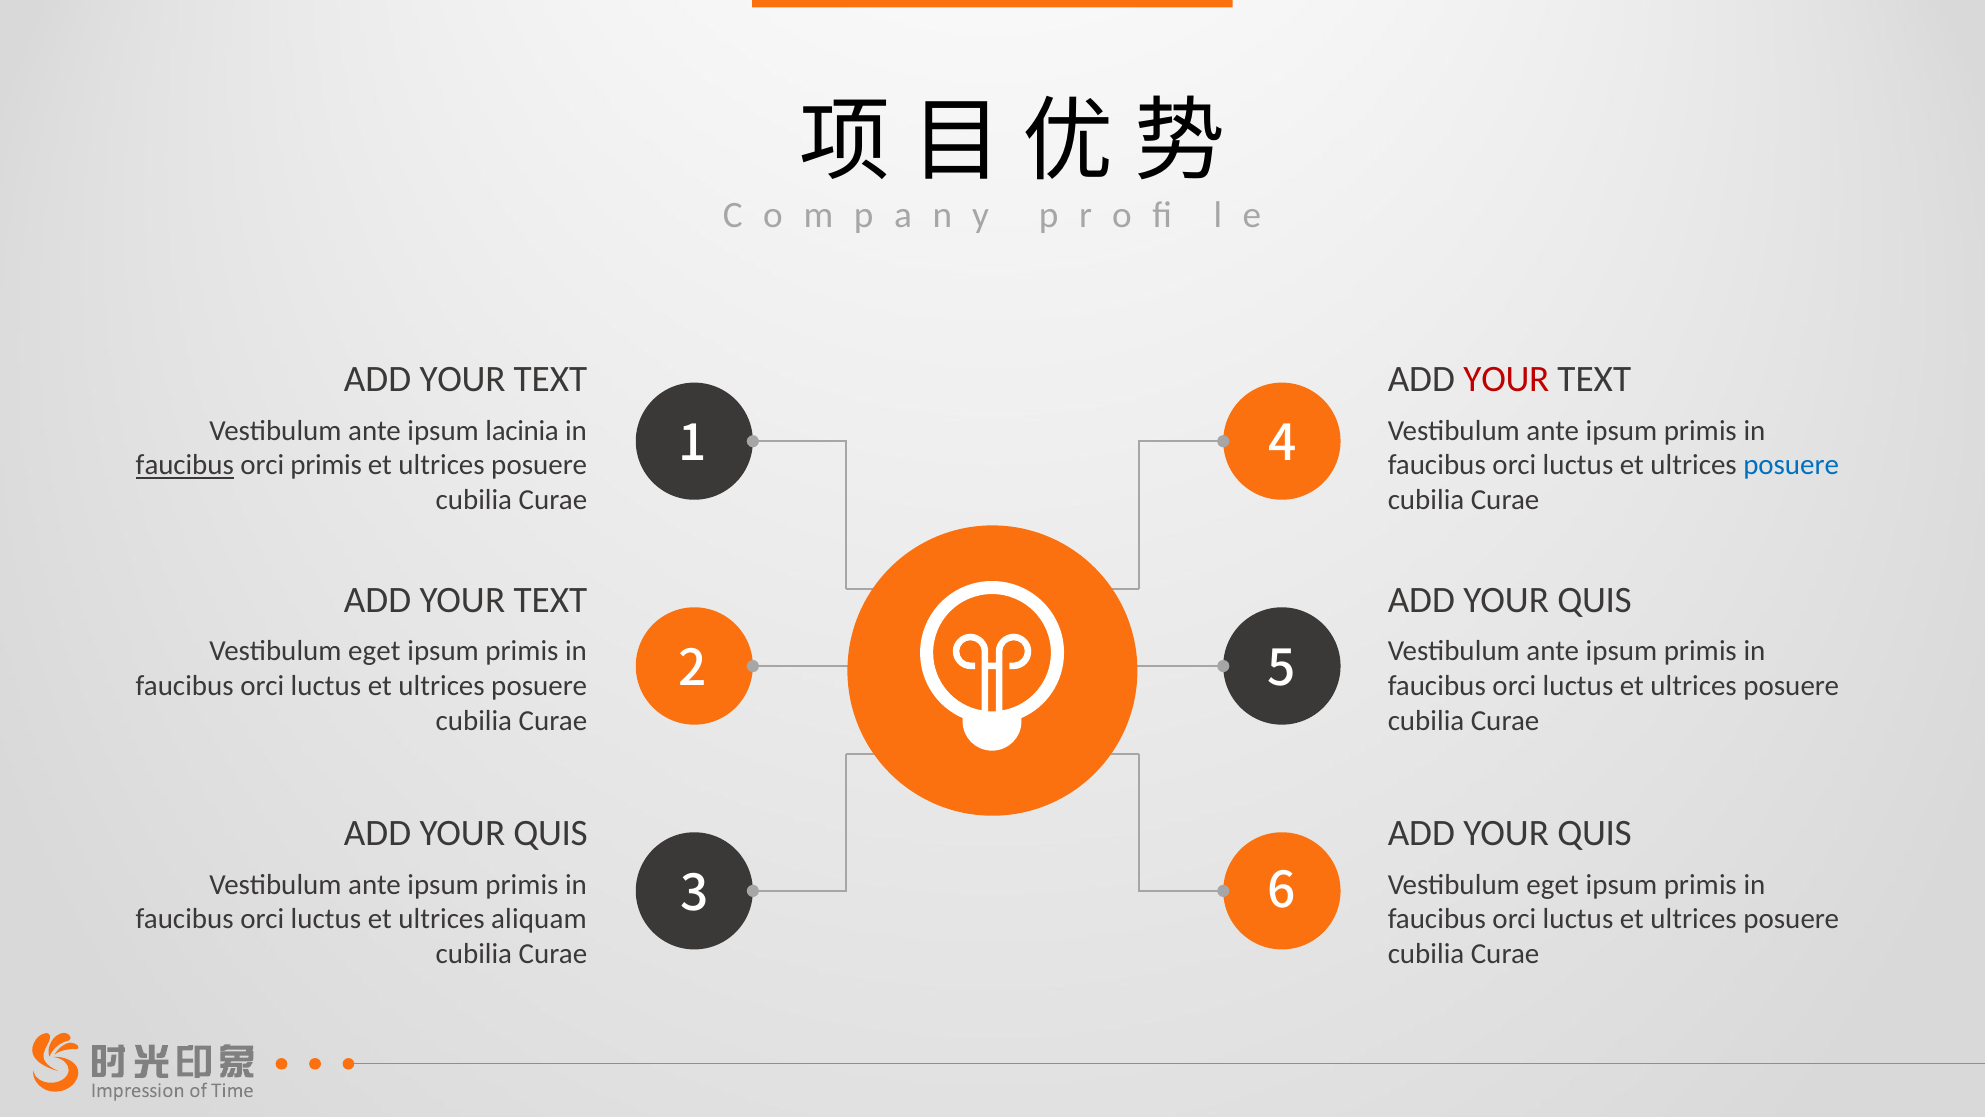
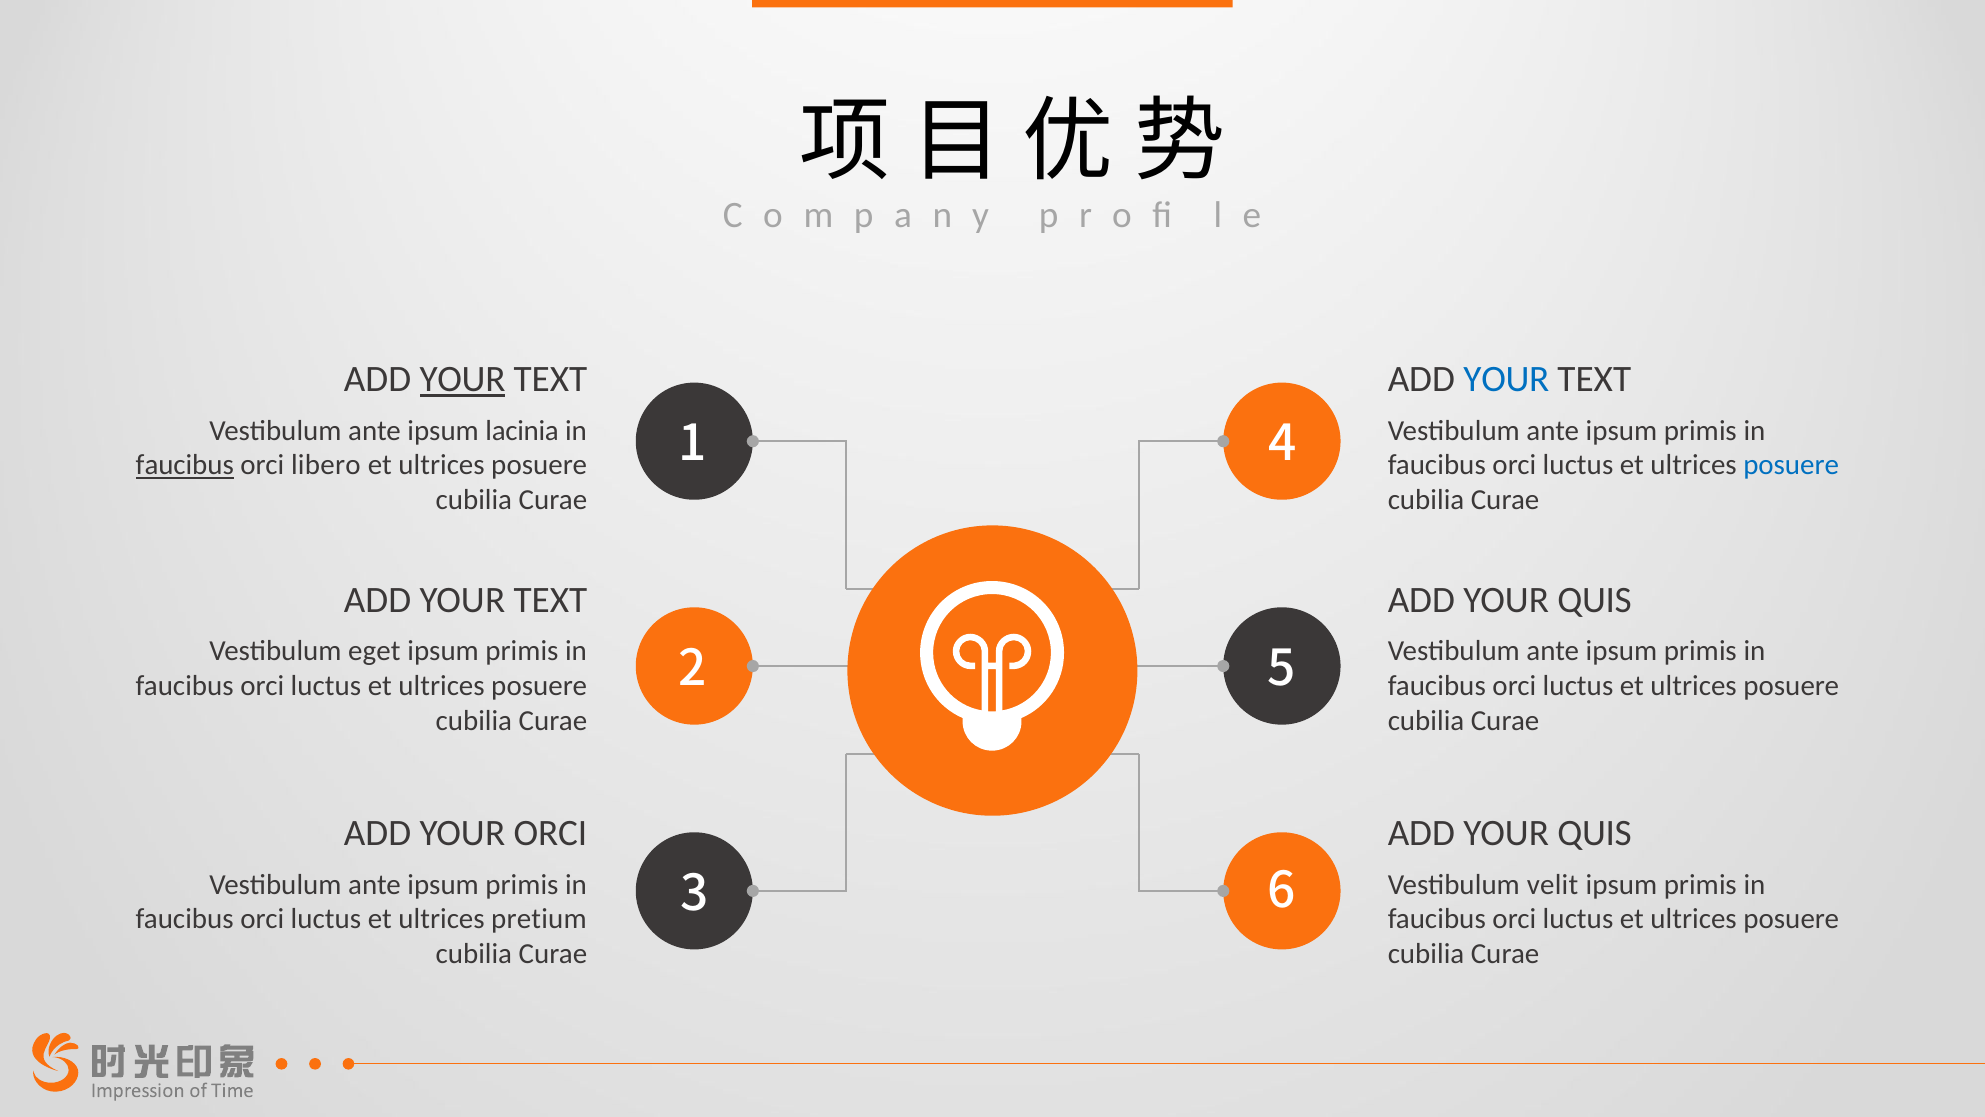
YOUR at (463, 379) underline: none -> present
YOUR at (1506, 379) colour: red -> blue
orci primis: primis -> libero
QUIS at (551, 833): QUIS -> ORCI
eget at (1553, 884): eget -> velit
aliquam: aliquam -> pretium
